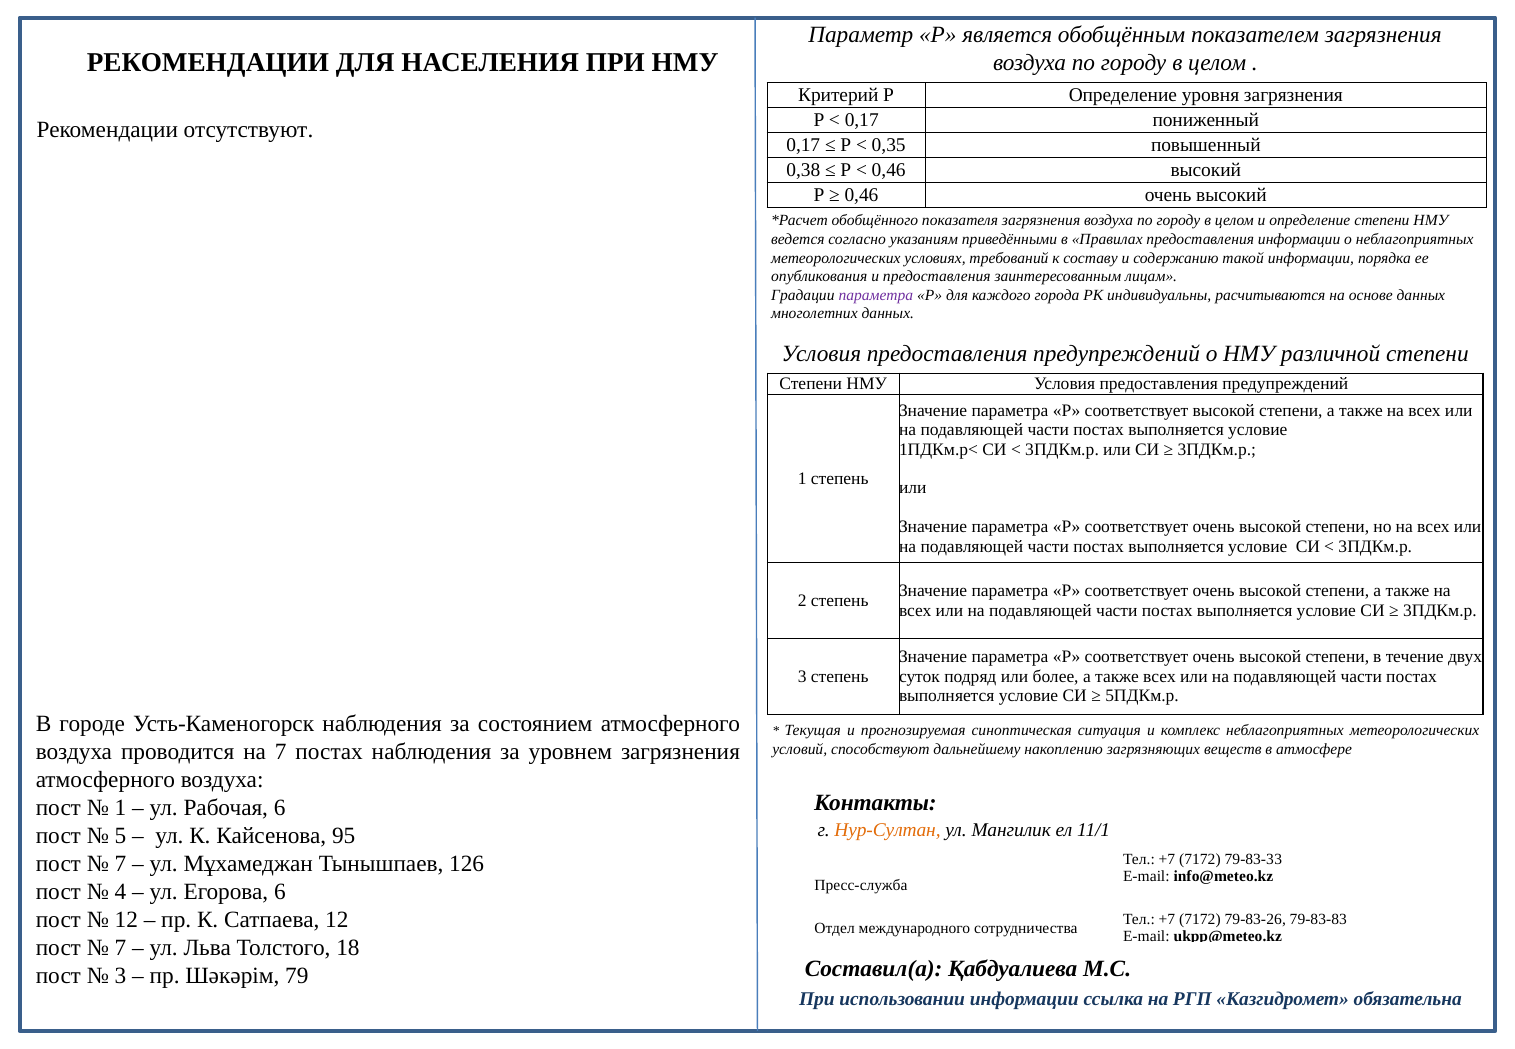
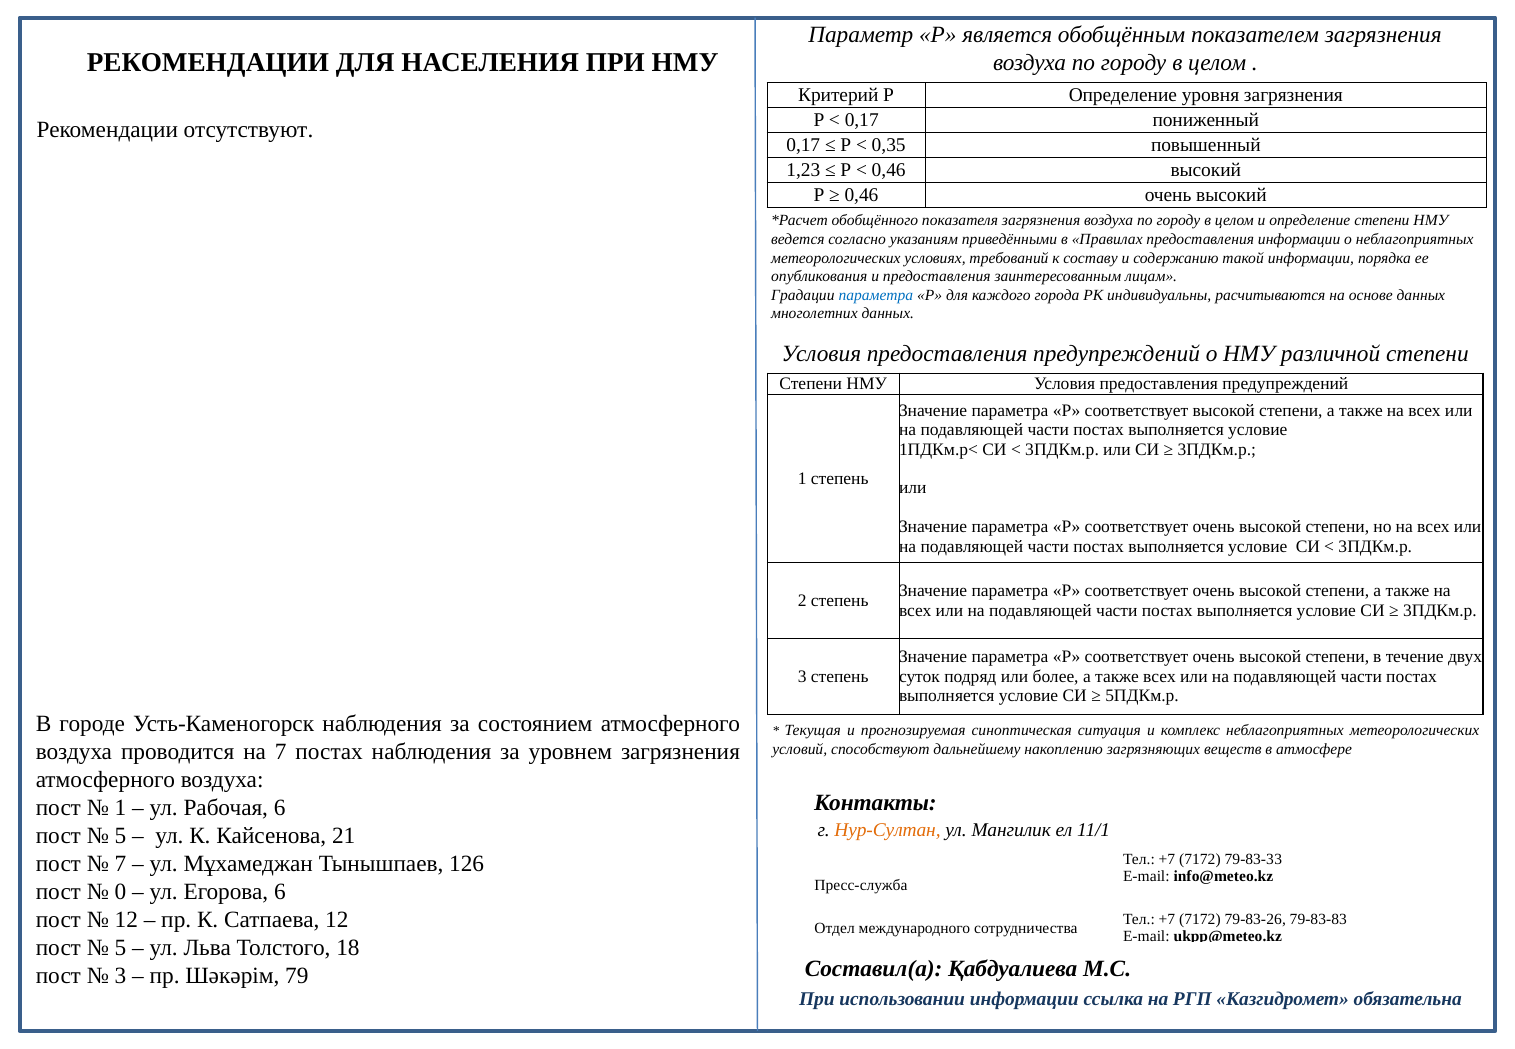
0,38: 0,38 -> 1,23
параметра at (876, 295) colour: purple -> blue
95: 95 -> 21
4: 4 -> 0
7 at (121, 948): 7 -> 5
